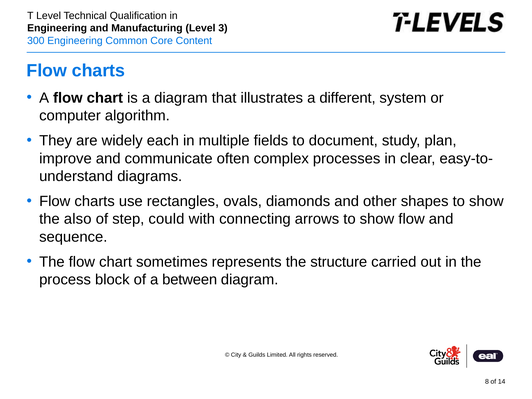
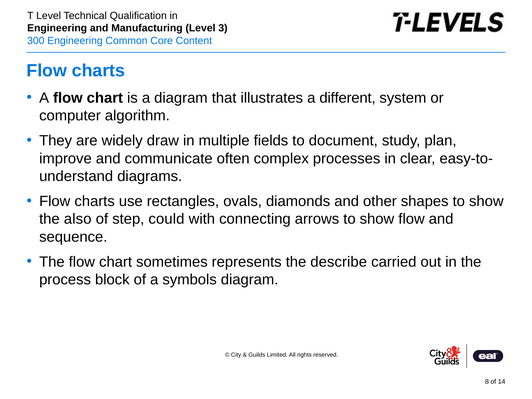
each: each -> draw
structure: structure -> describe
between: between -> symbols
